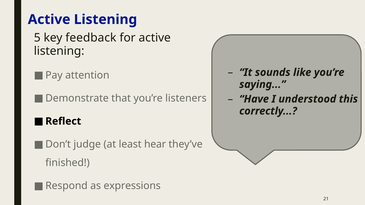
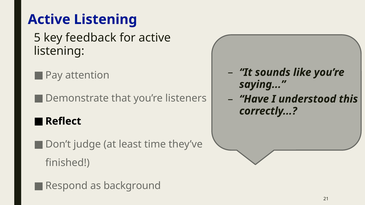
hear: hear -> time
expressions: expressions -> background
